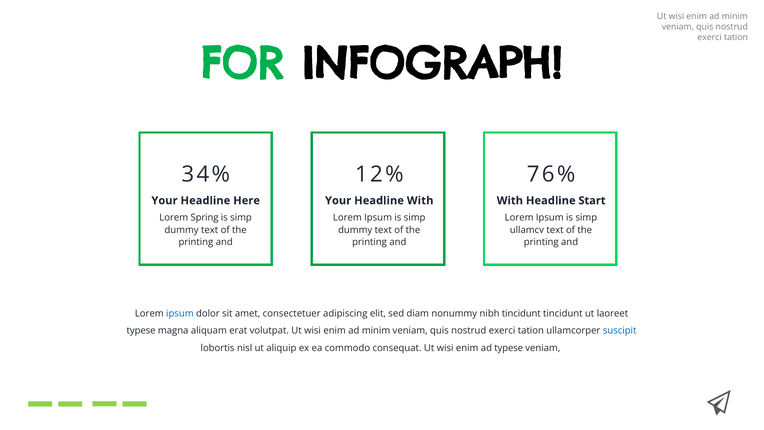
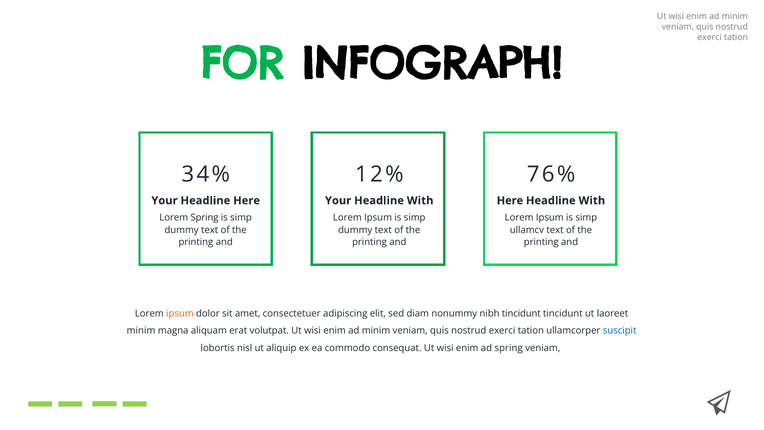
With at (510, 200): With -> Here
Start at (592, 200): Start -> With
ipsum at (180, 313) colour: blue -> orange
typese at (141, 331): typese -> minim
ad typese: typese -> spring
